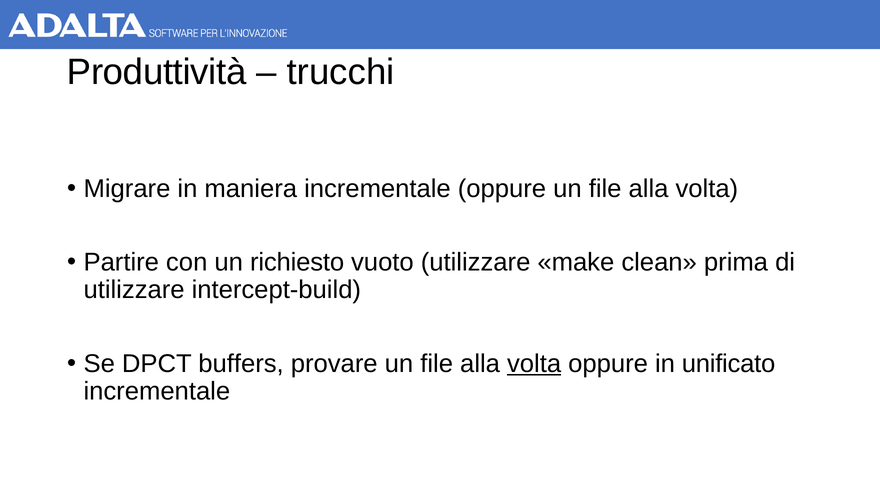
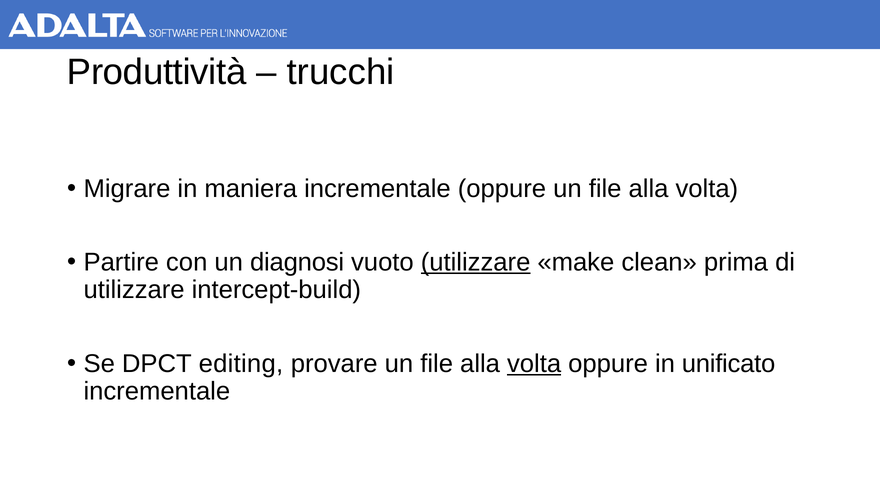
richiesto: richiesto -> diagnosi
utilizzare at (476, 262) underline: none -> present
buffers: buffers -> editing
